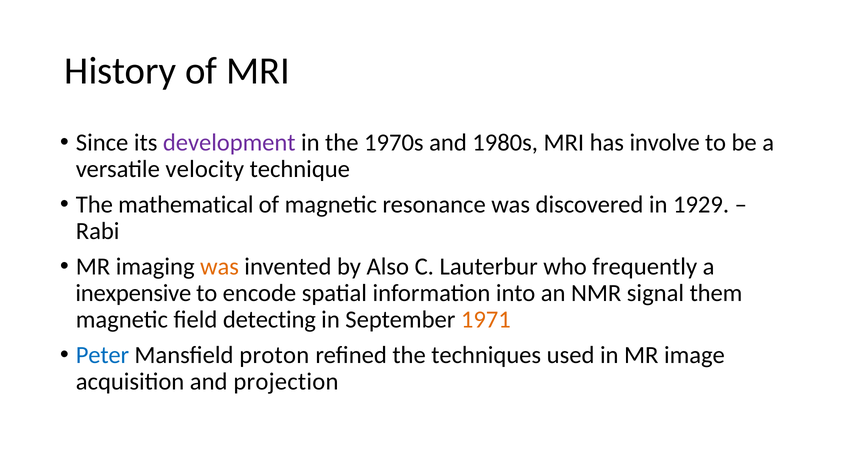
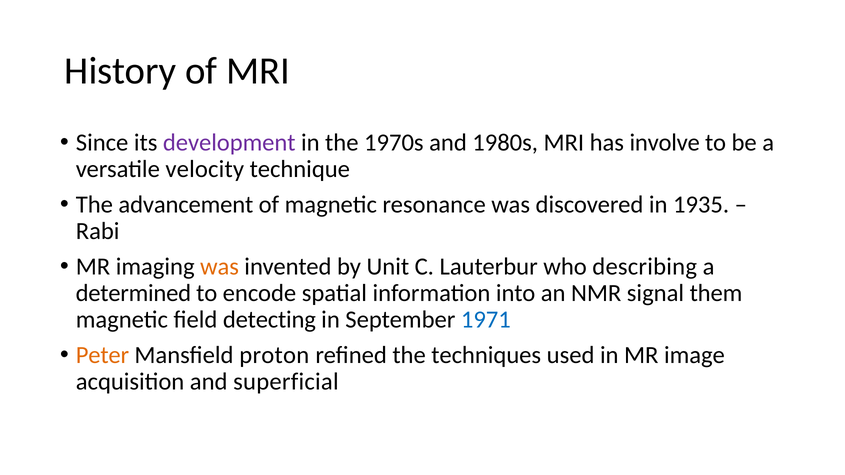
mathematical: mathematical -> advancement
1929: 1929 -> 1935
Also: Also -> Unit
frequently: frequently -> describing
inexpensive: inexpensive -> determined
1971 colour: orange -> blue
Peter colour: blue -> orange
projection: projection -> superficial
